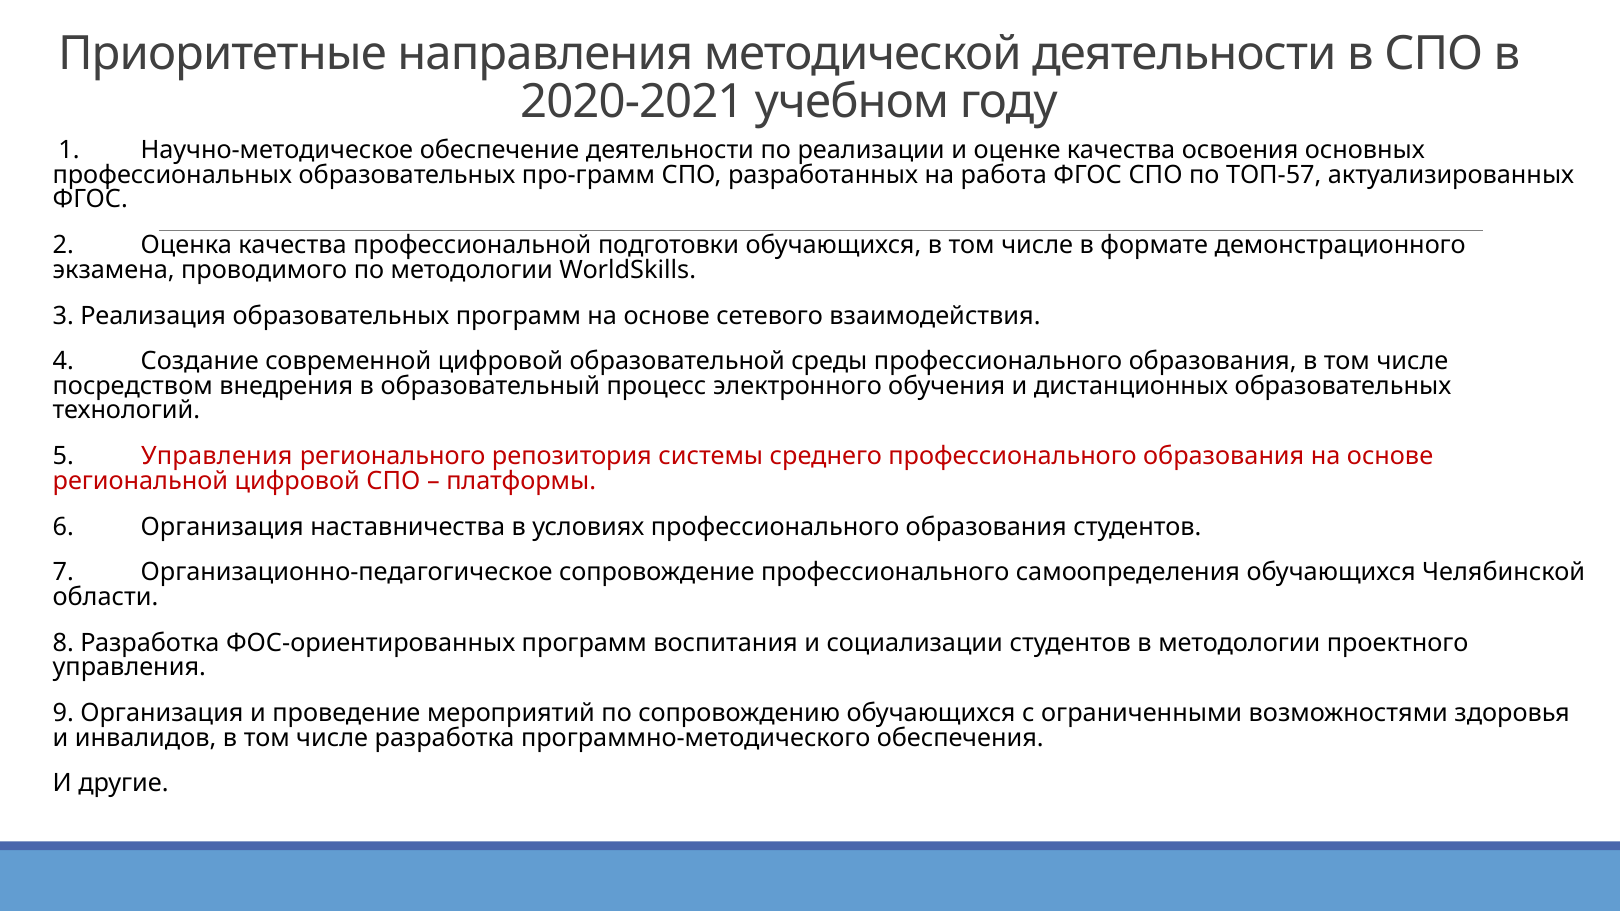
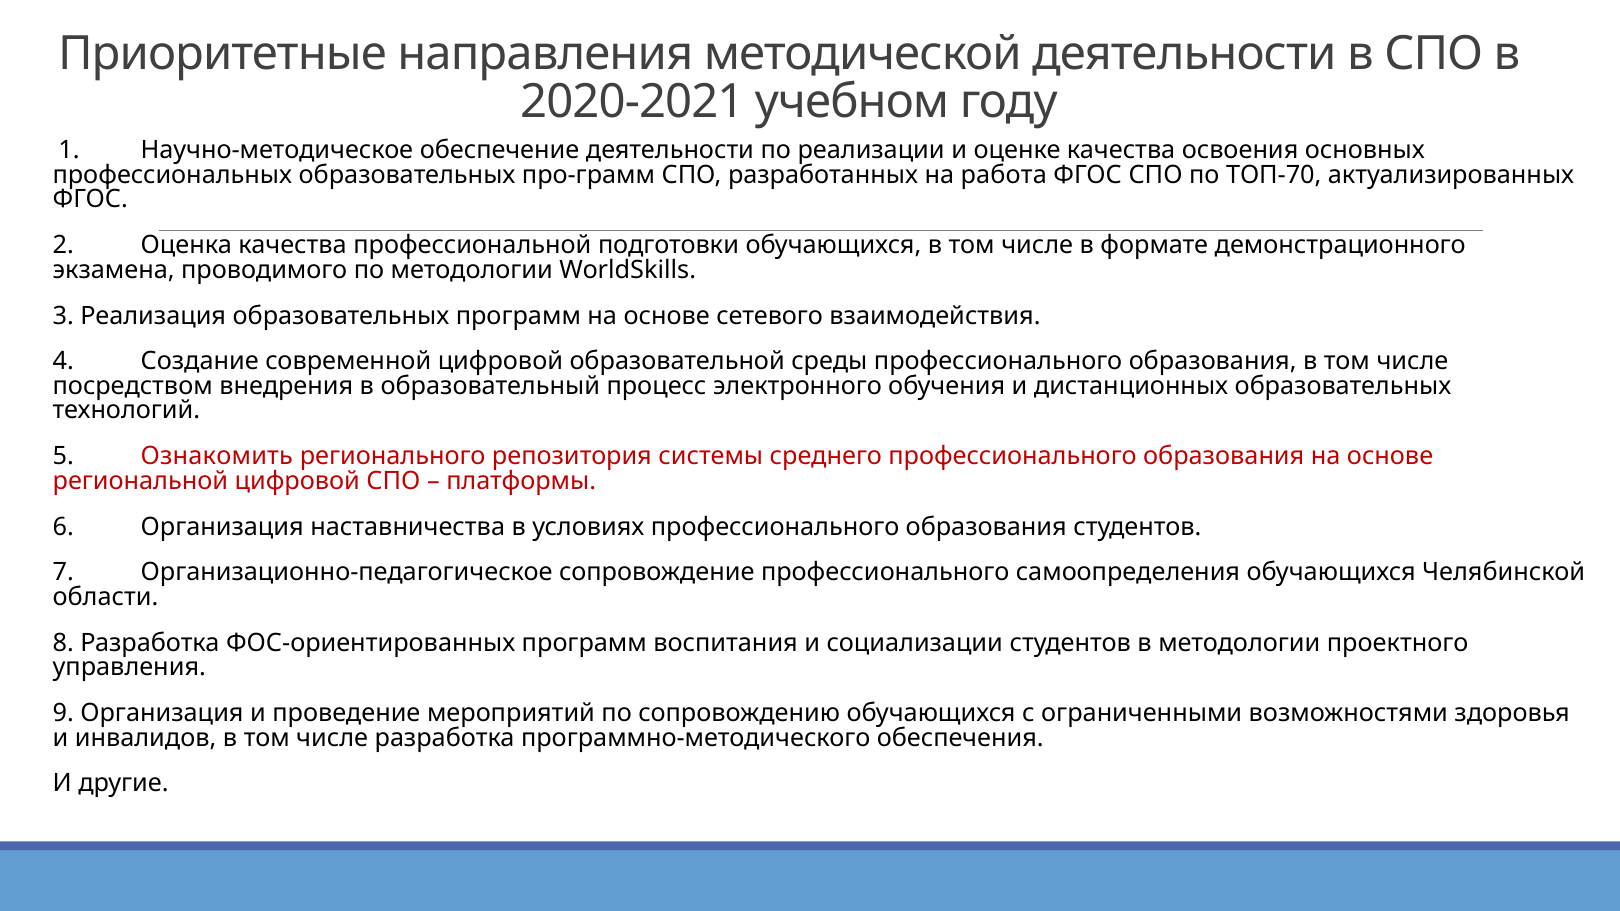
ТОП-57: ТОП-57 -> ТОП-70
5 Управления: Управления -> Ознакомить
